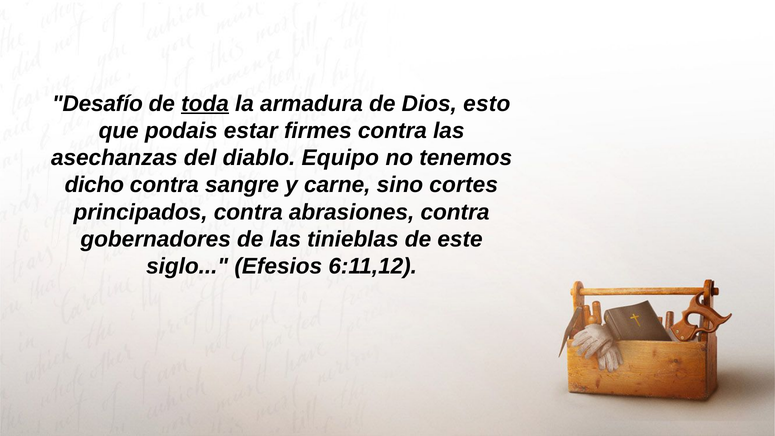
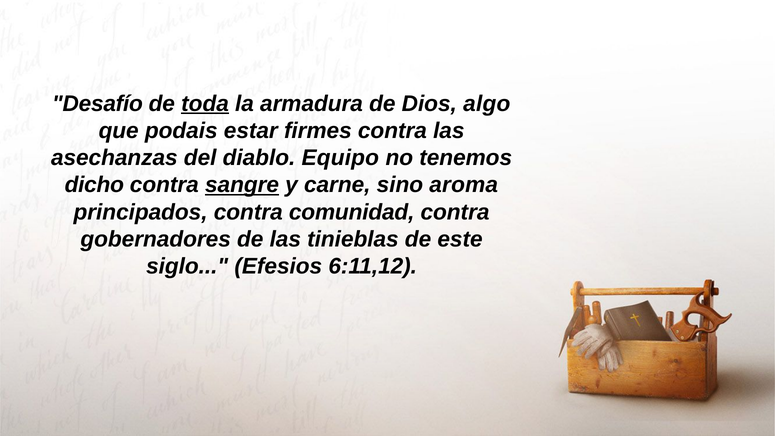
esto: esto -> algo
sangre underline: none -> present
cortes: cortes -> aroma
abrasiones: abrasiones -> comunidad
